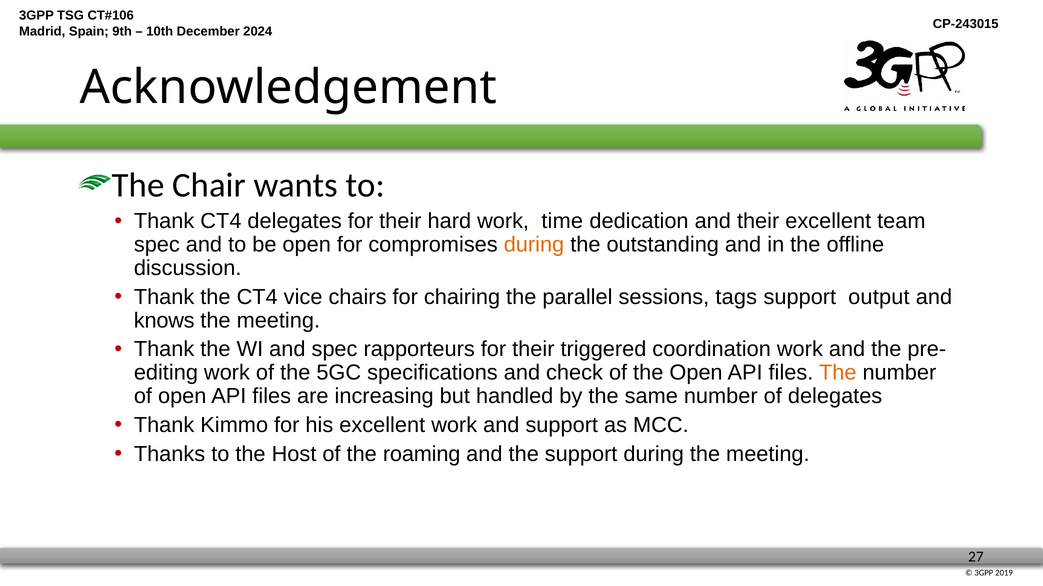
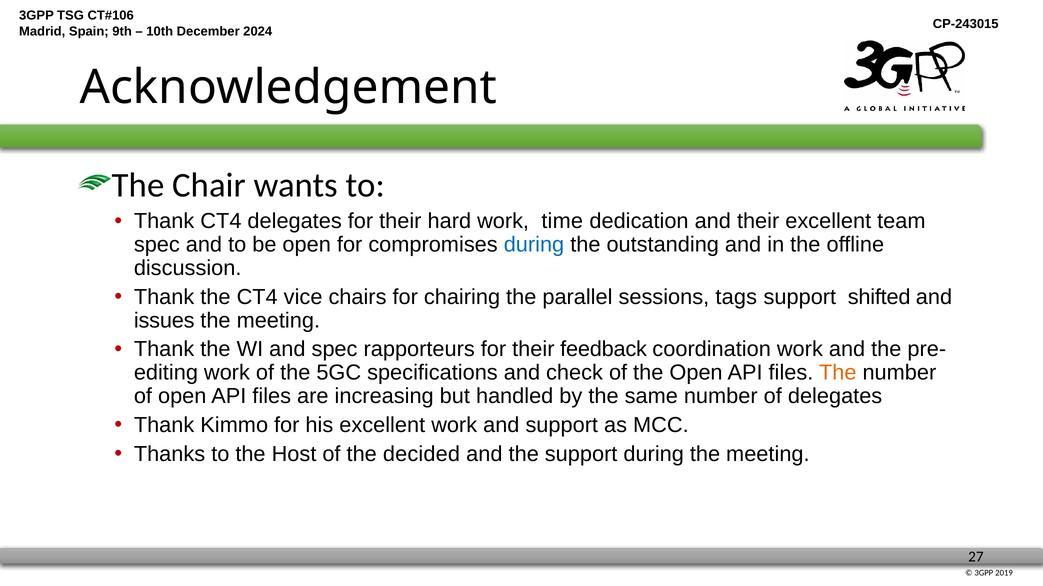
during at (534, 245) colour: orange -> blue
output: output -> shifted
knows: knows -> issues
triggered: triggered -> feedback
roaming: roaming -> decided
